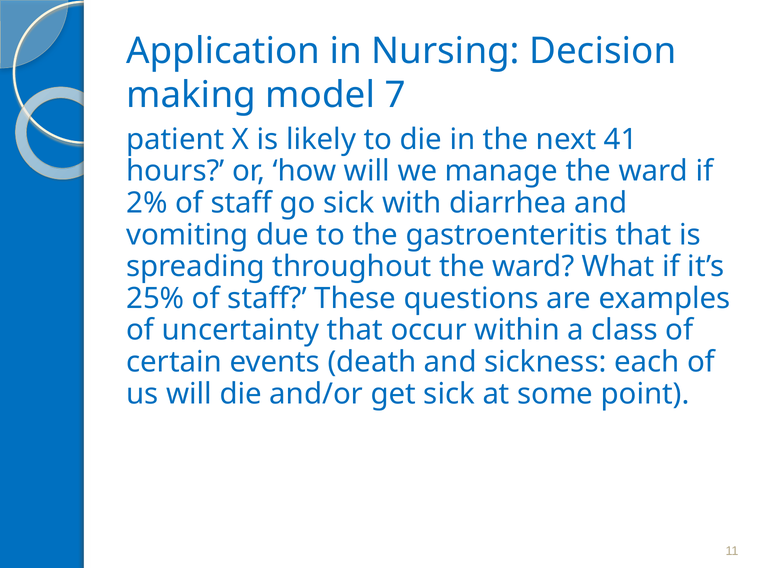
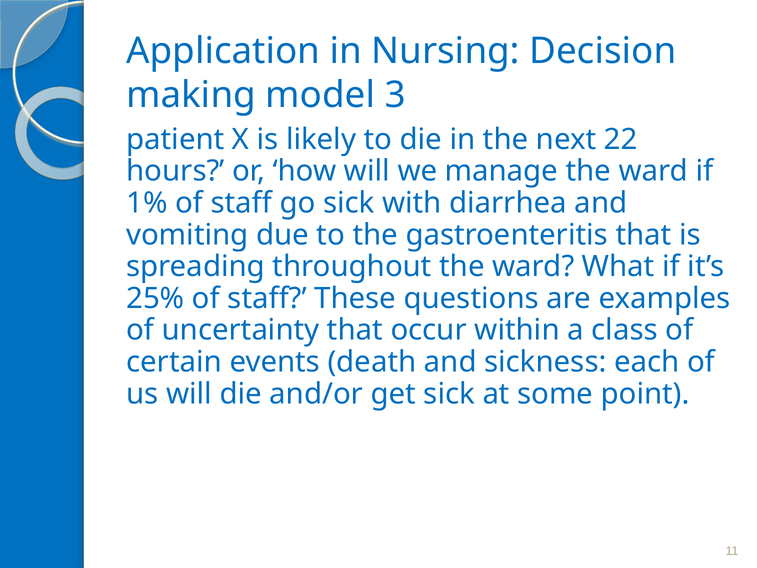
7: 7 -> 3
41: 41 -> 22
2%: 2% -> 1%
